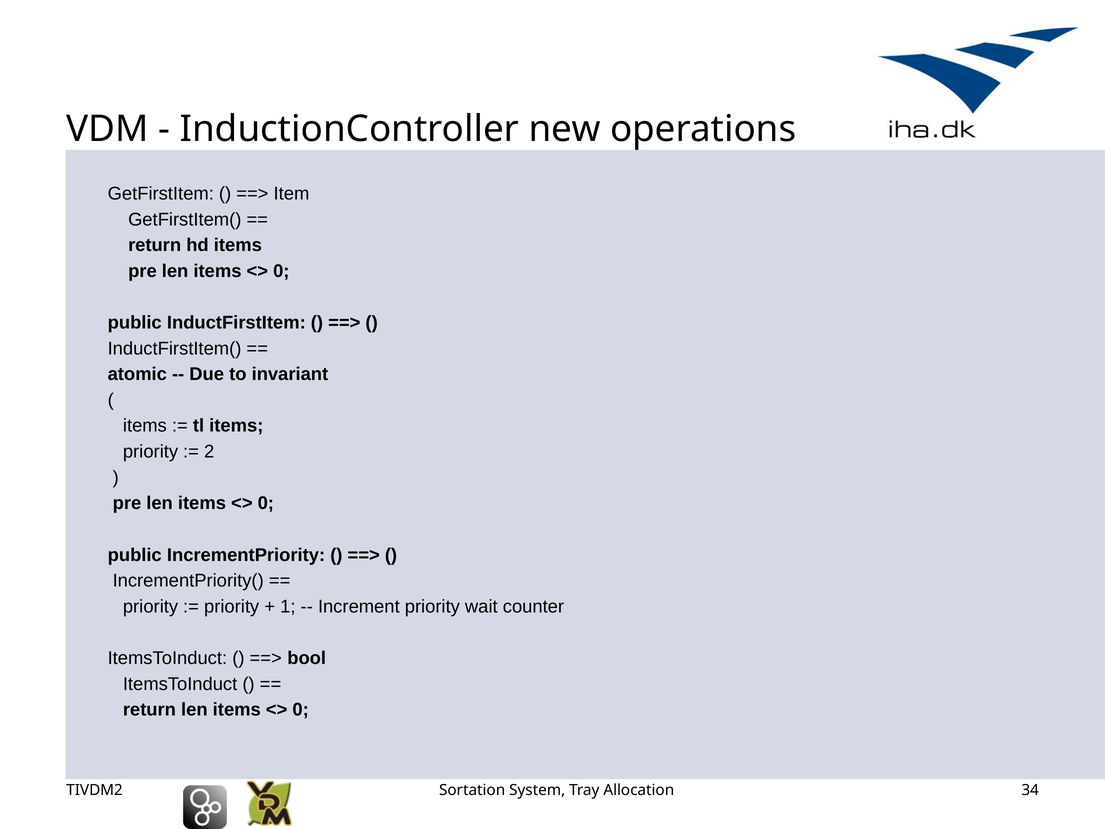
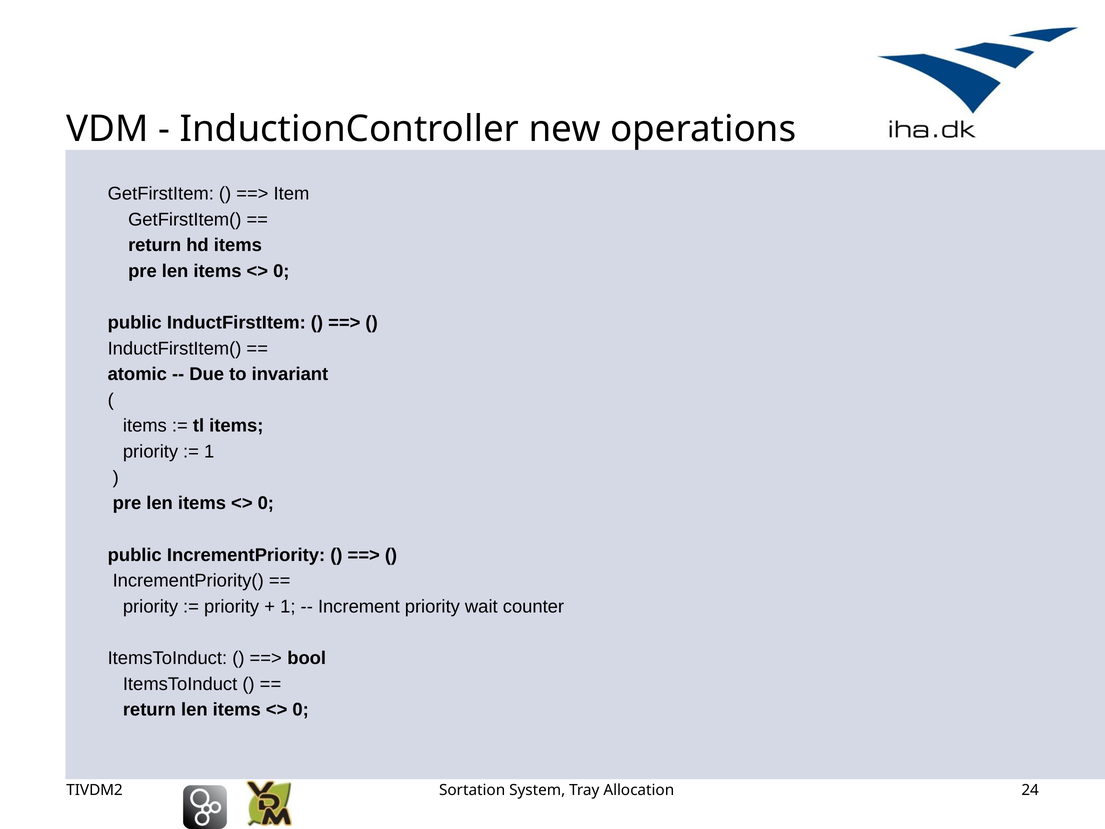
2 at (209, 452): 2 -> 1
34: 34 -> 24
